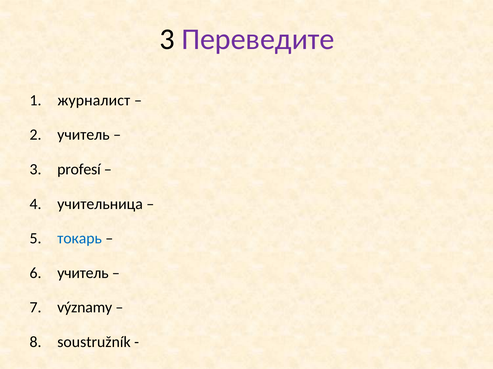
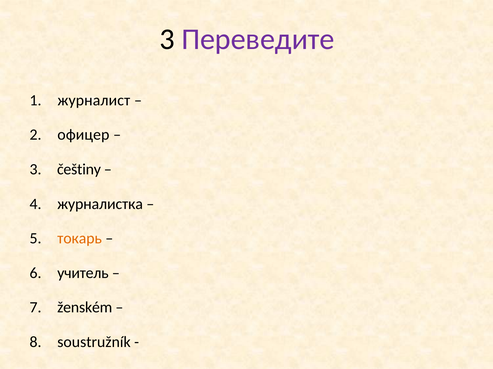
учитель at (83, 135): учитель -> офицер
profesí: profesí -> češtiny
учительница: учительница -> журналистка
токарь colour: blue -> orange
významy: významy -> ženském
